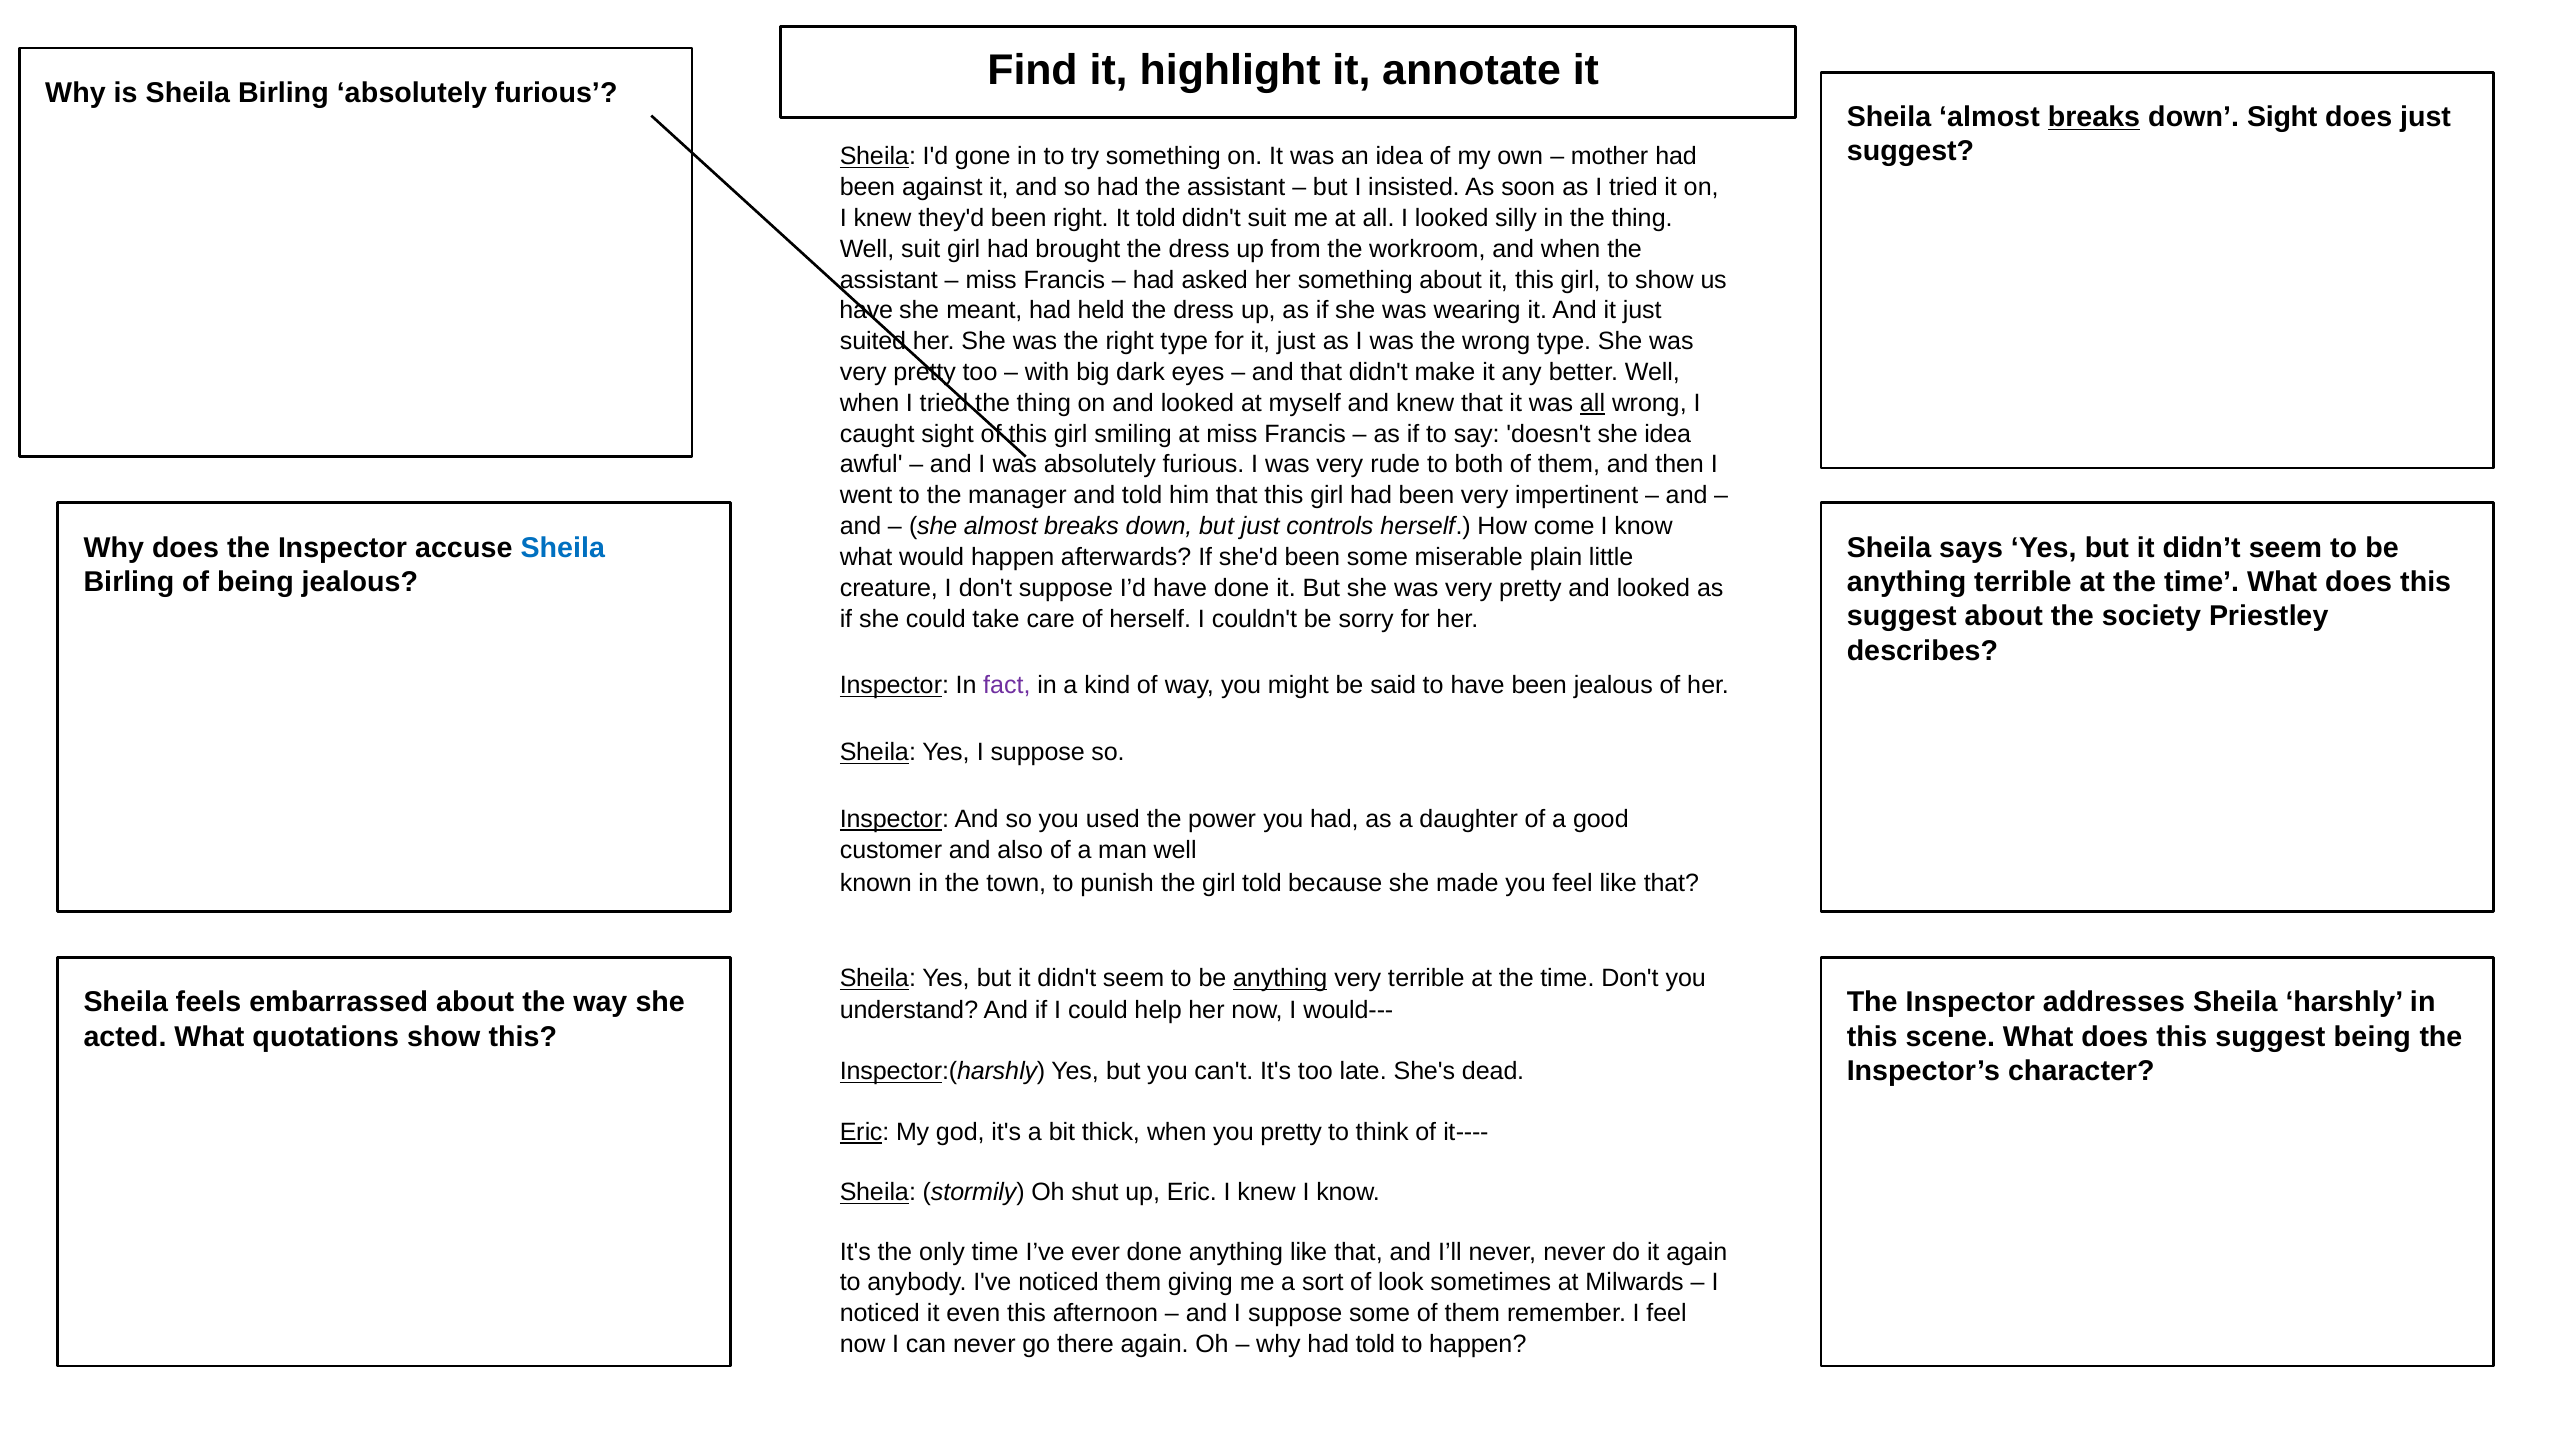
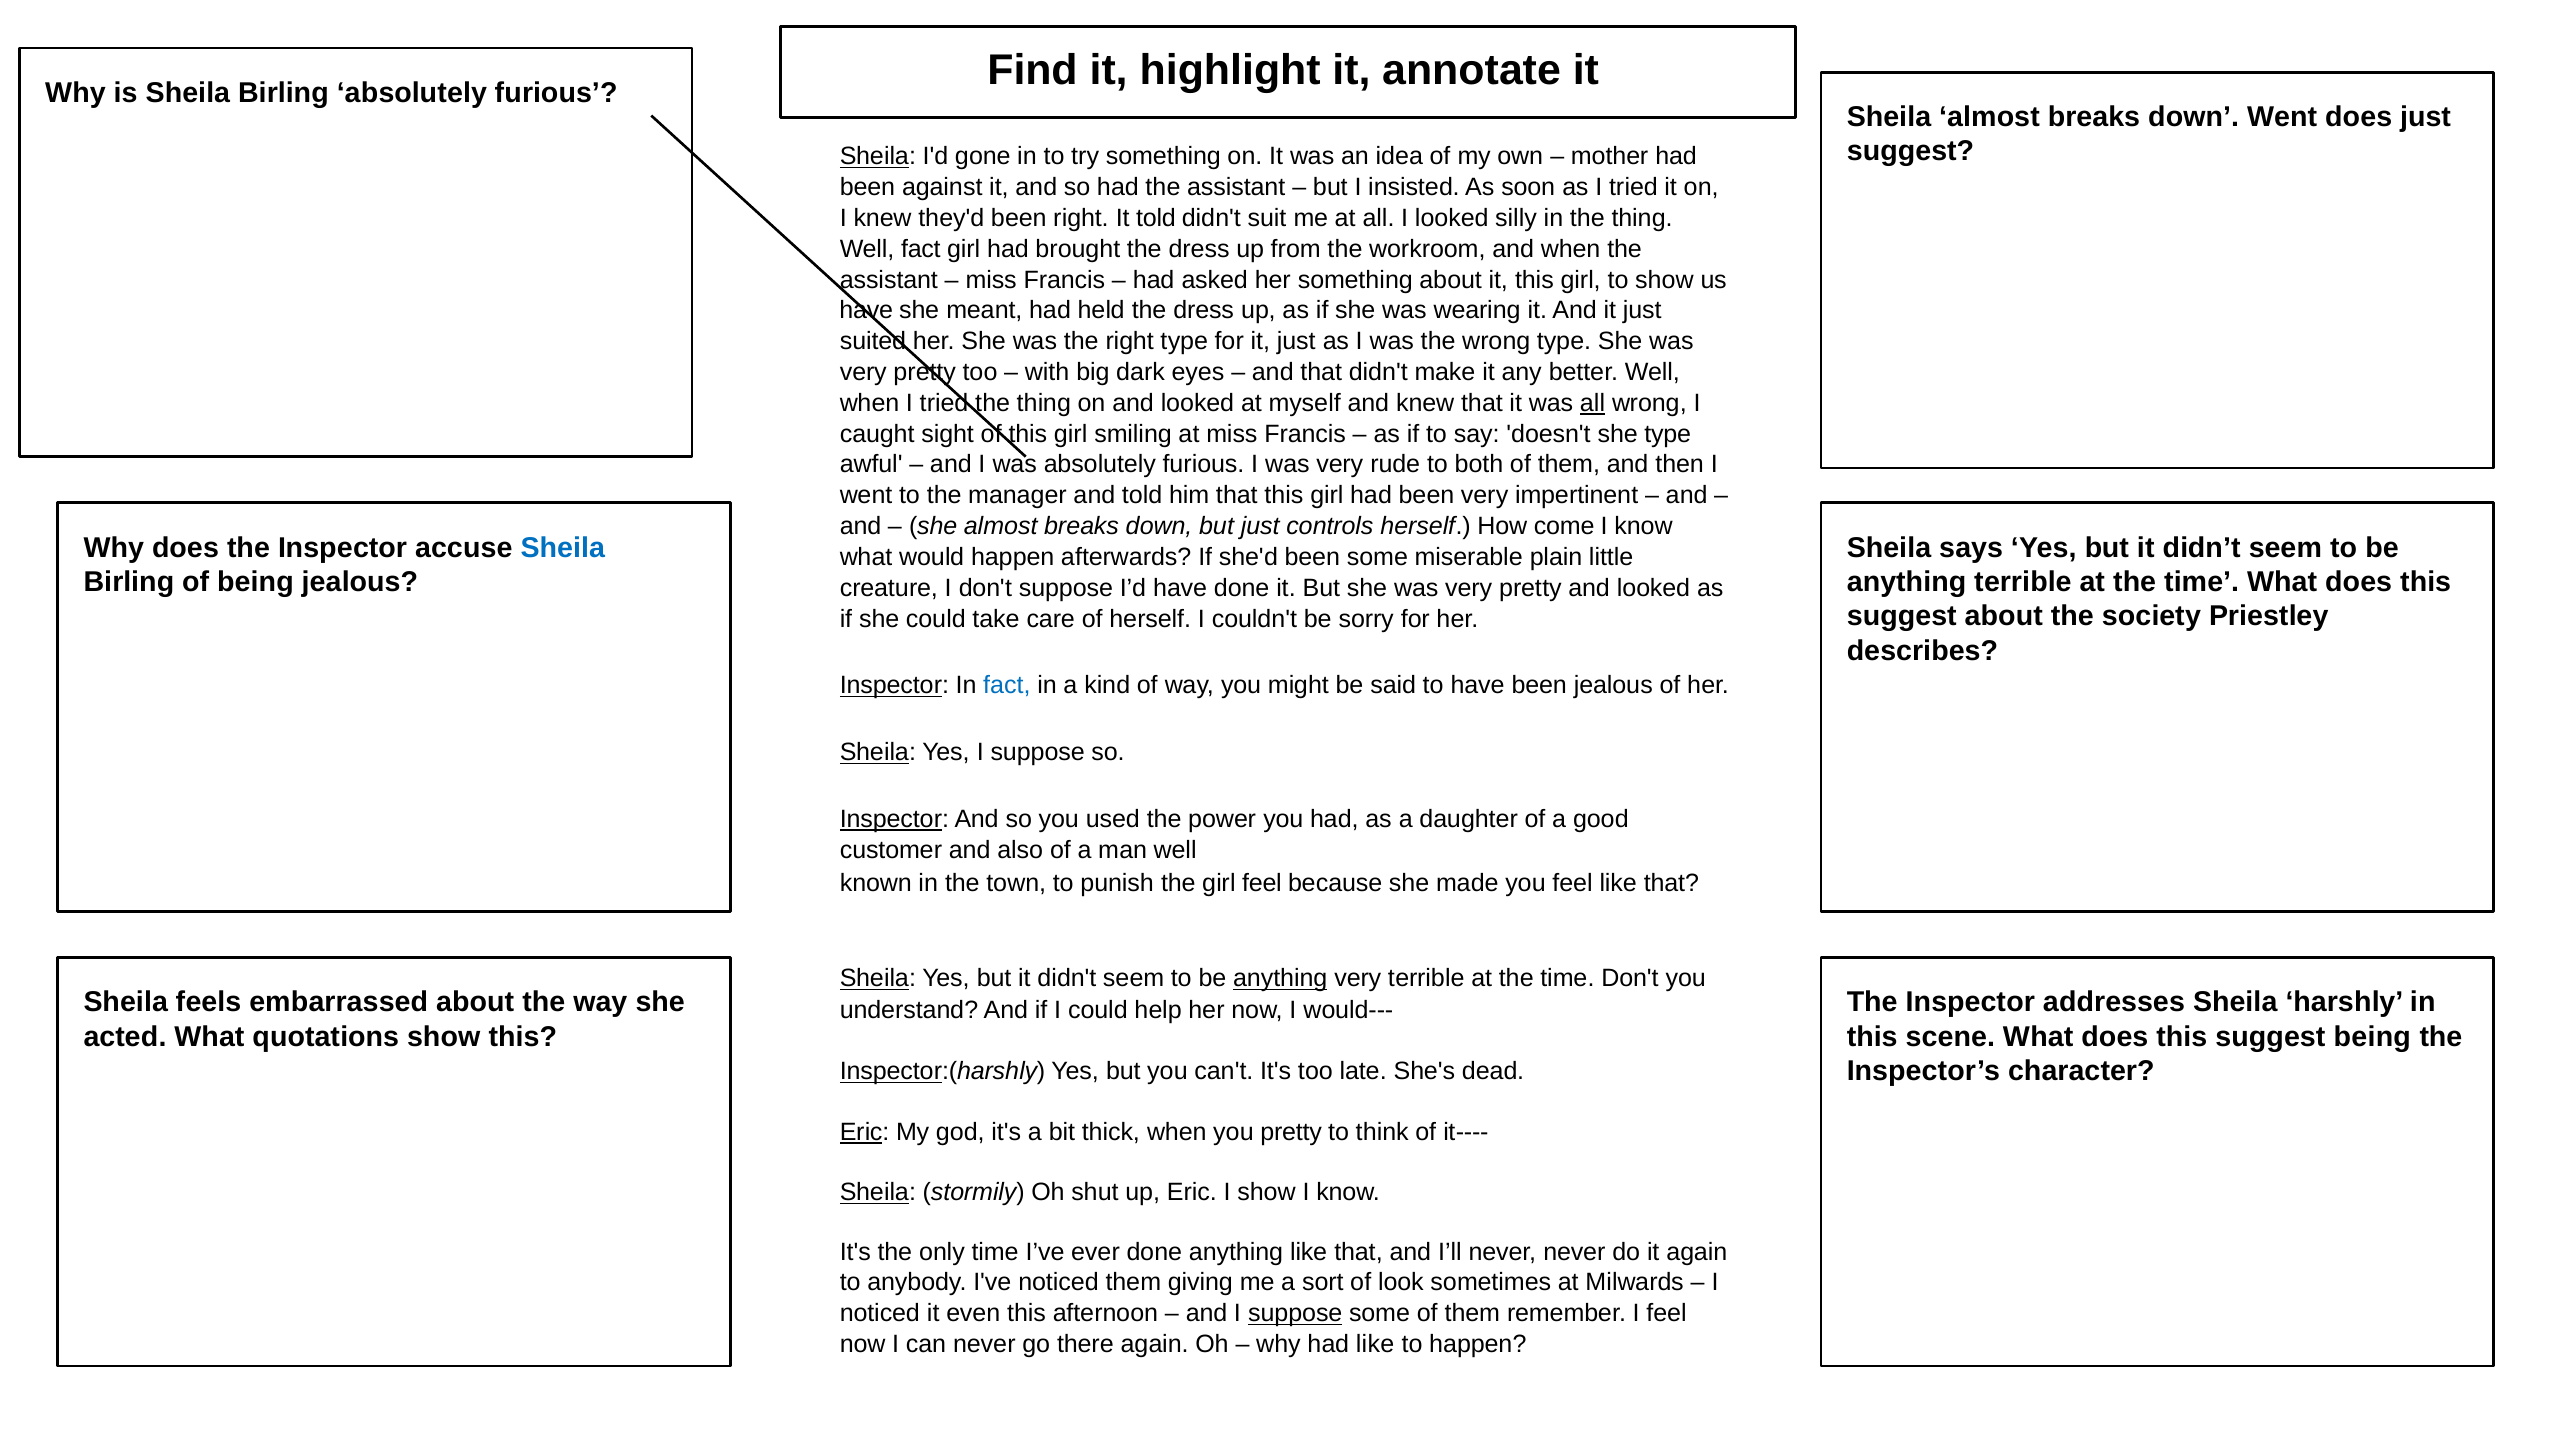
breaks at (2094, 117) underline: present -> none
down Sight: Sight -> Went
Well suit: suit -> fact
she idea: idea -> type
fact at (1007, 686) colour: purple -> blue
girl told: told -> feel
Eric I knew: knew -> show
suppose at (1295, 1314) underline: none -> present
had told: told -> like
